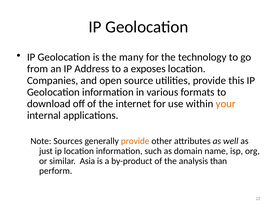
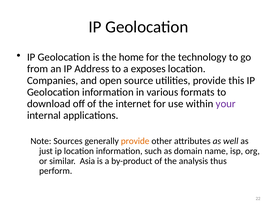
many: many -> home
your colour: orange -> purple
than: than -> thus
